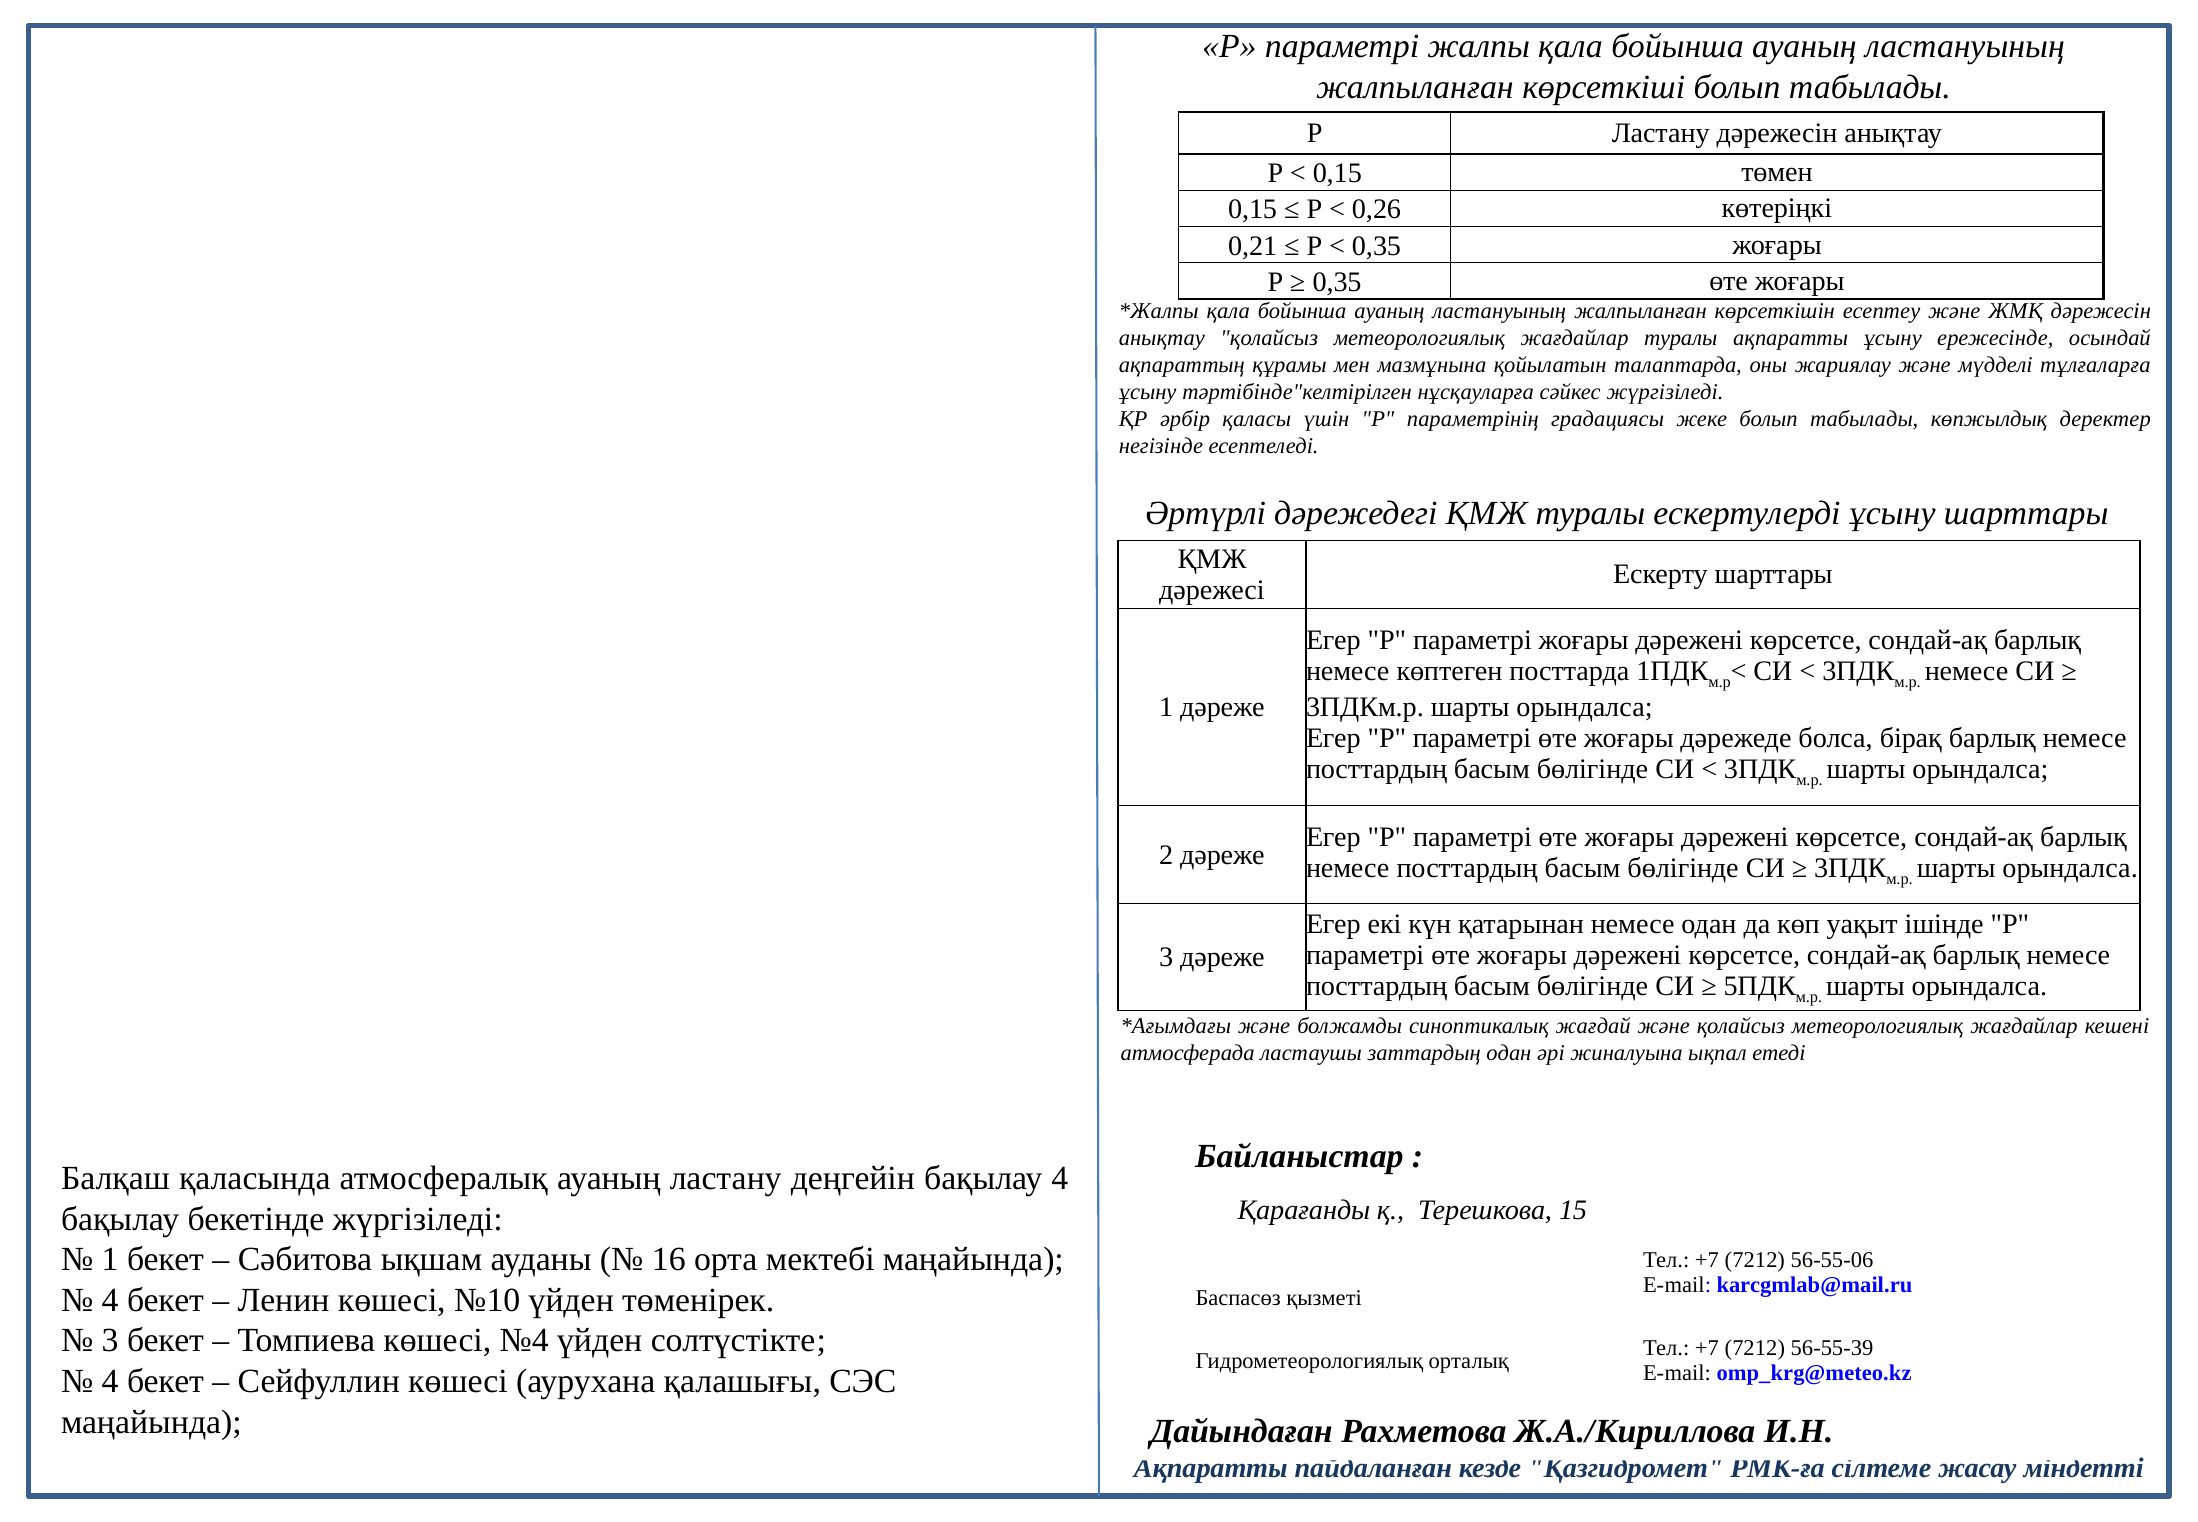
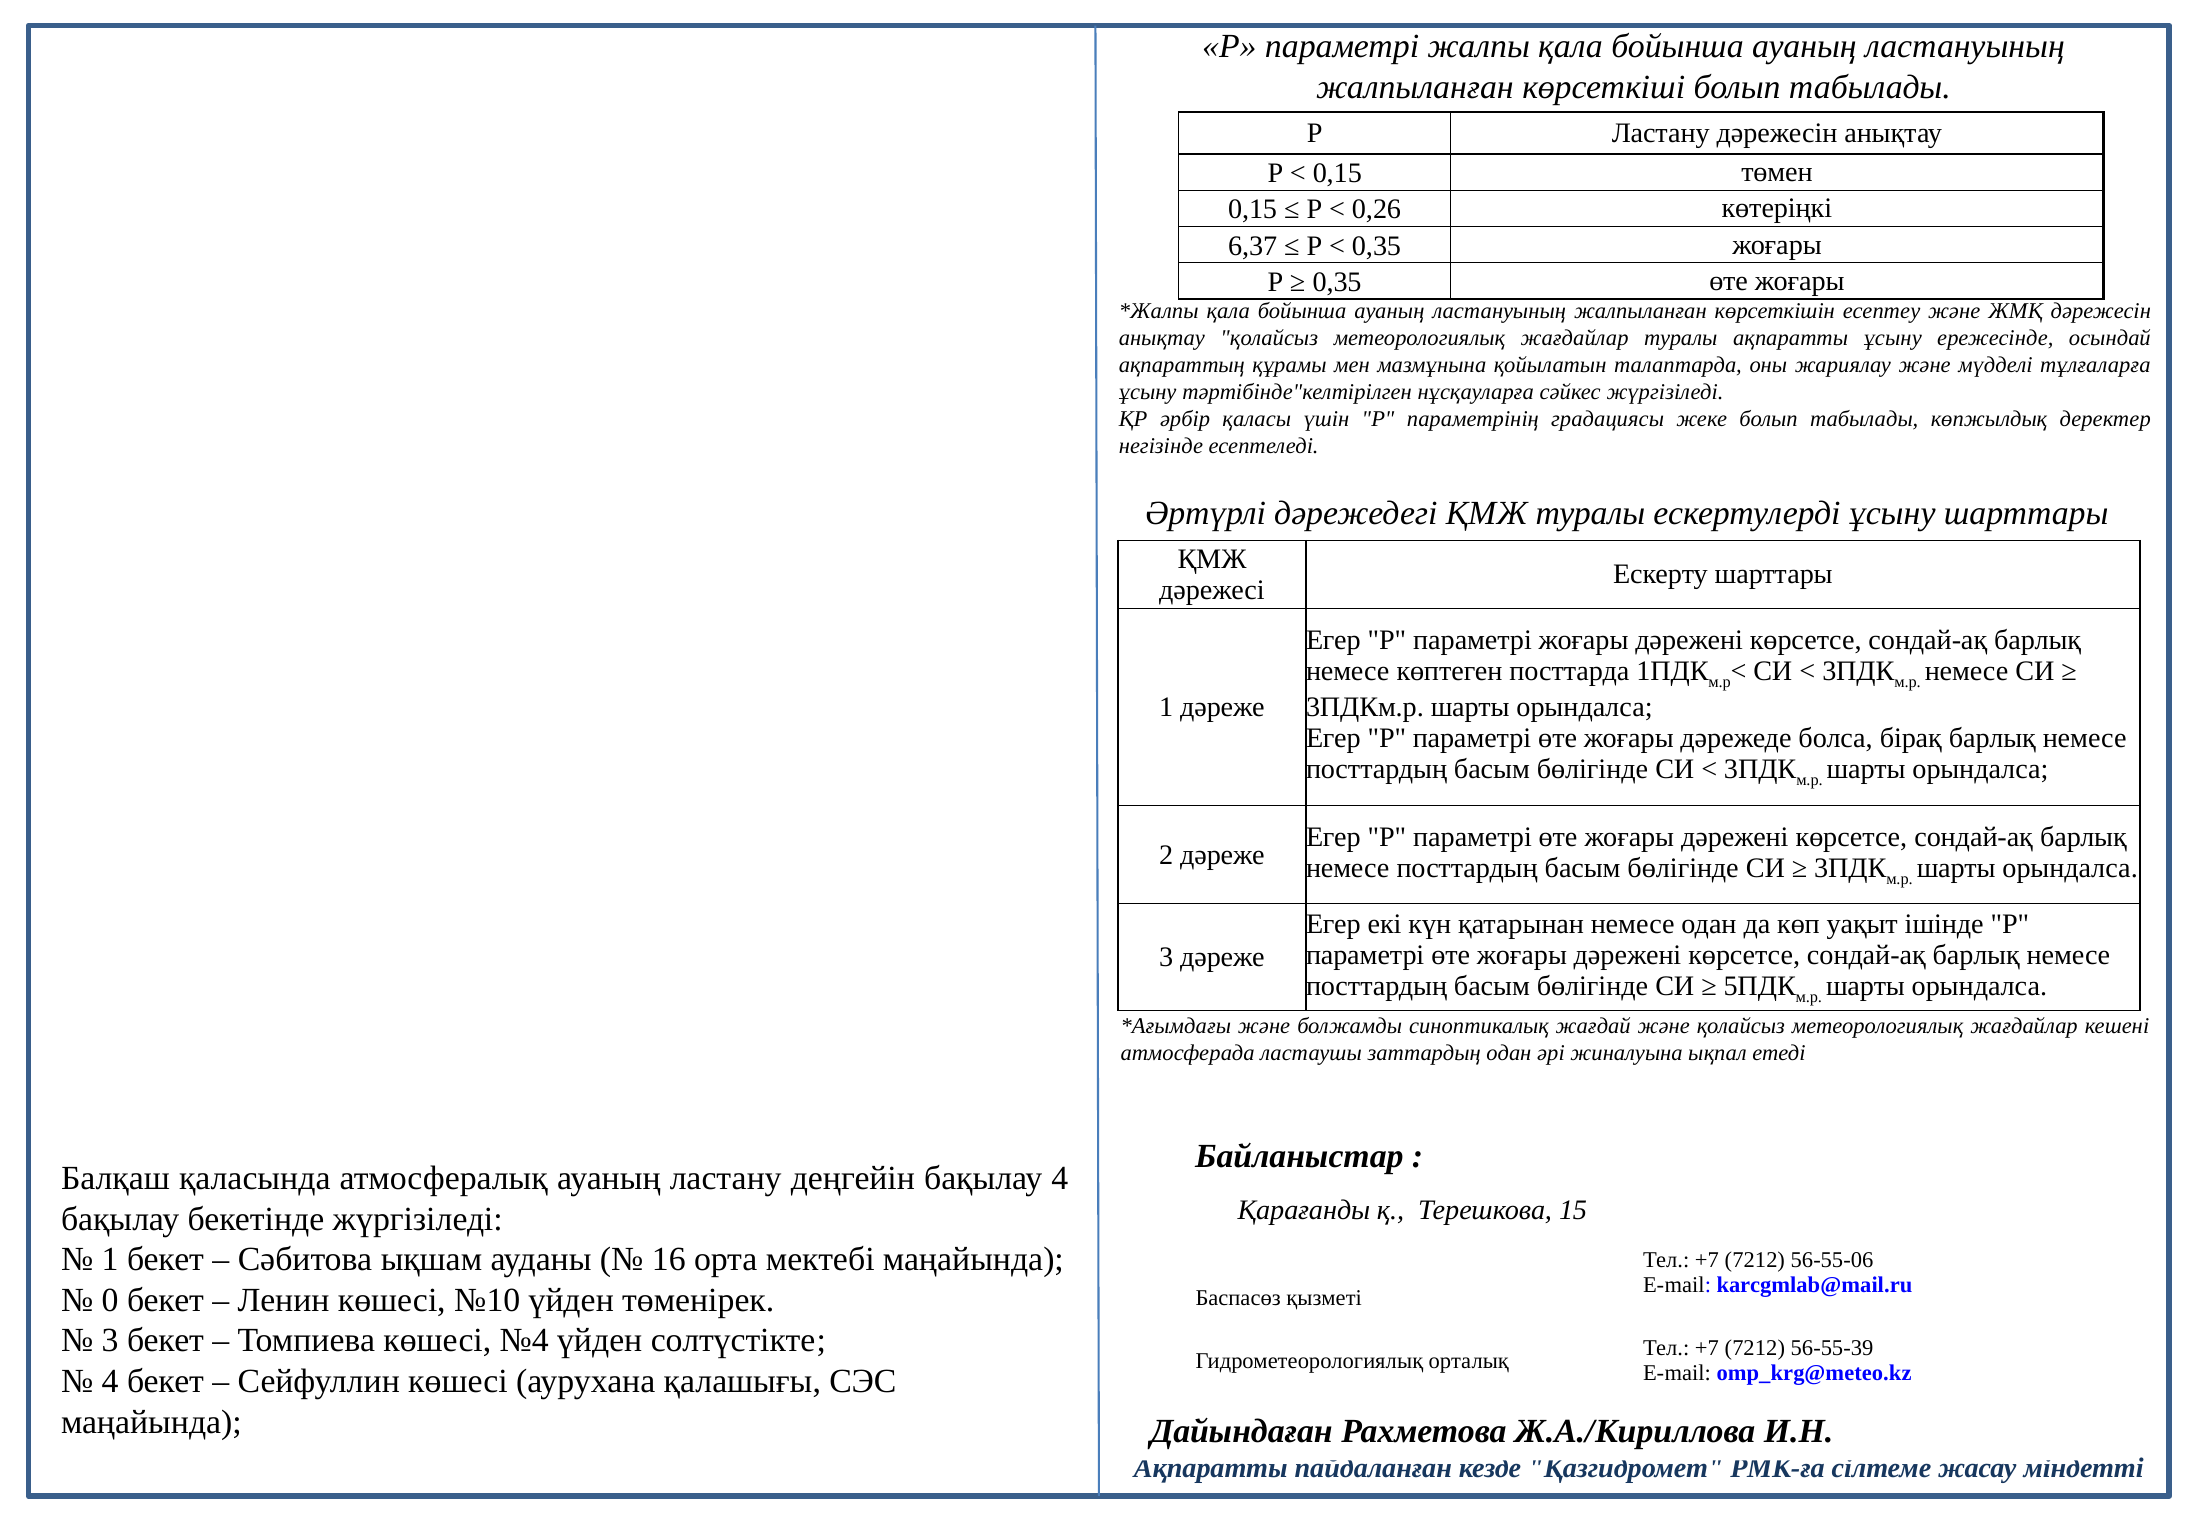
0,21: 0,21 -> 6,37
4 at (110, 1300): 4 -> 0
